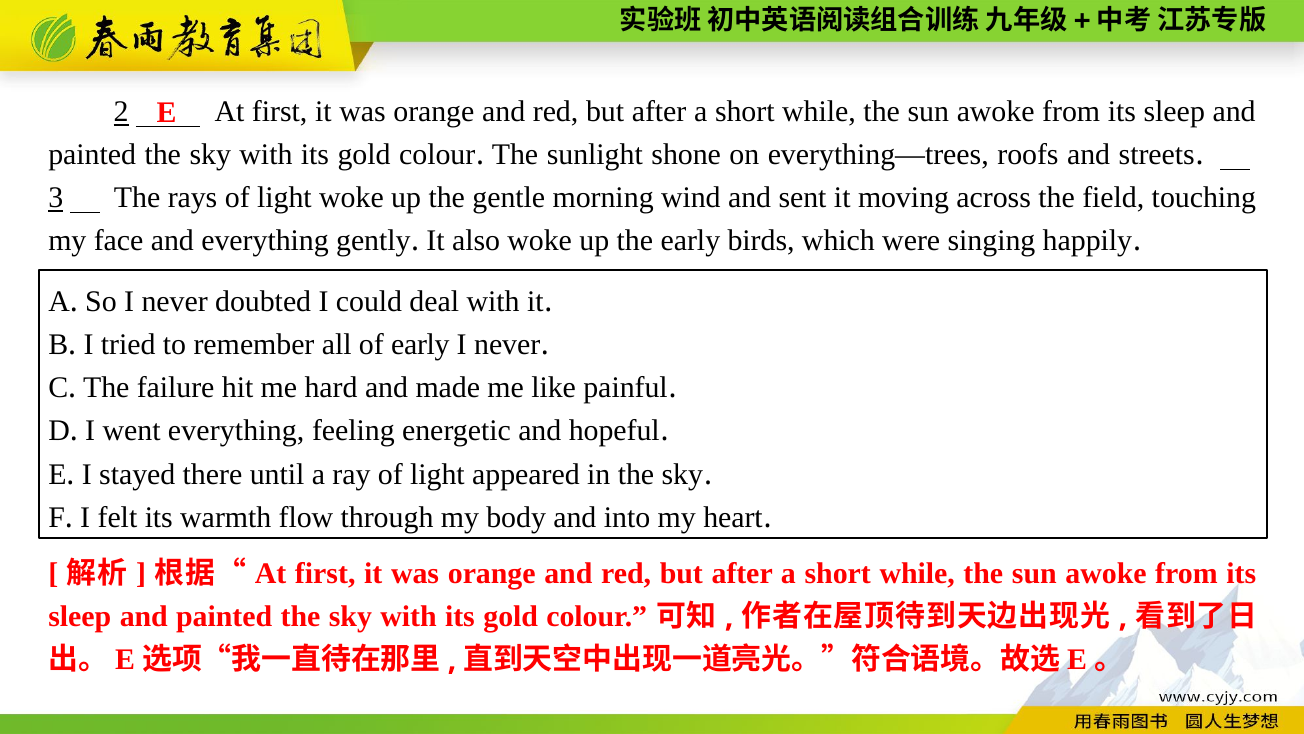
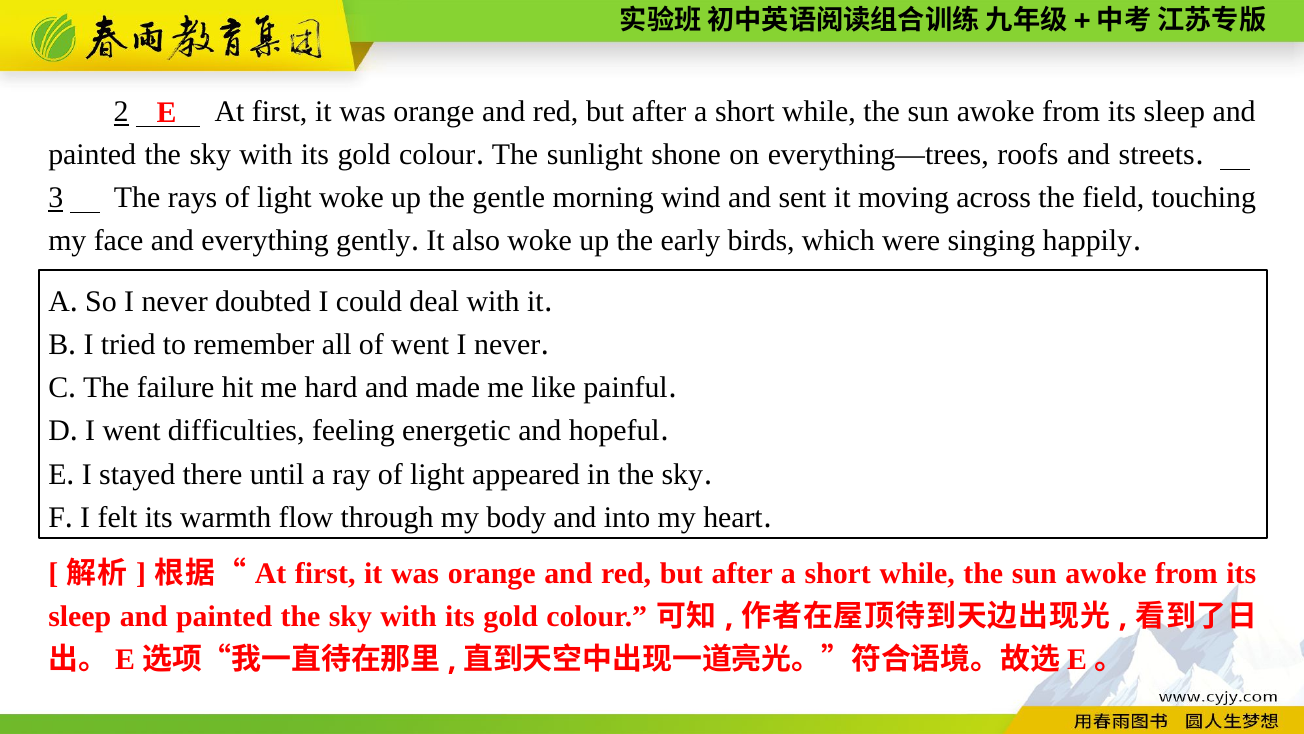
of early: early -> went
went everything: everything -> difficulties
